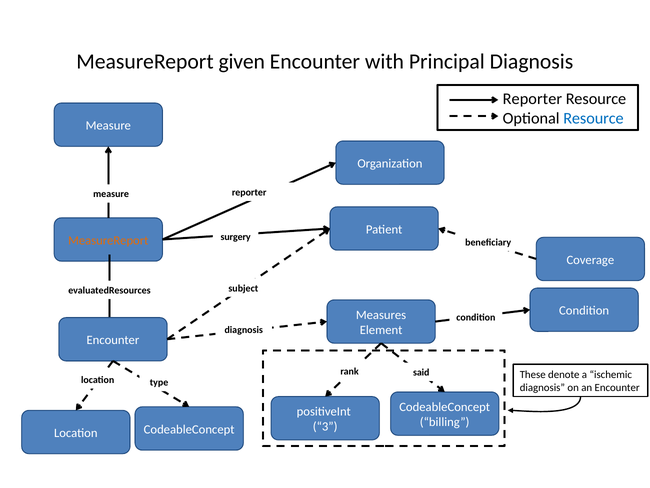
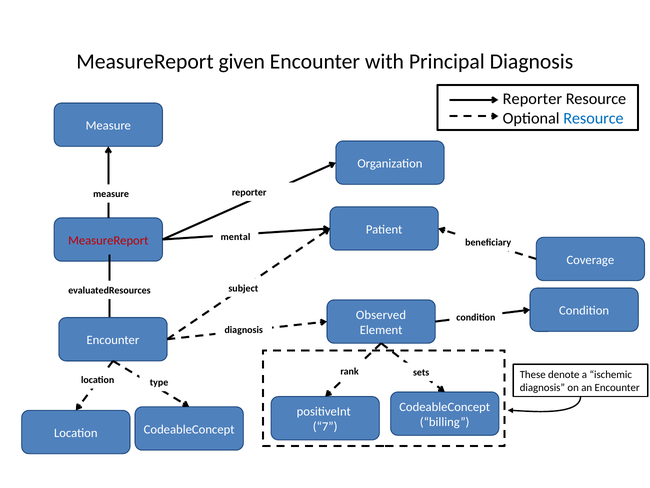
surgery: surgery -> mental
MeasureReport at (108, 240) colour: orange -> red
Measures: Measures -> Observed
said: said -> sets
3: 3 -> 7
